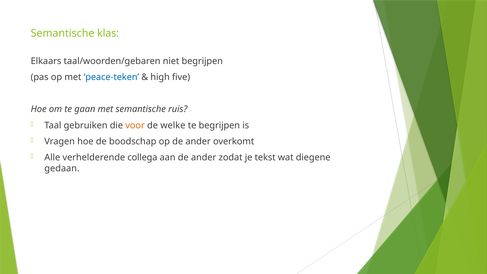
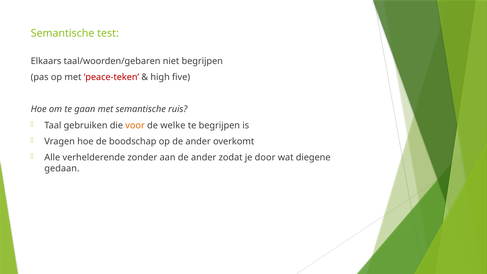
klas: klas -> test
peace-teken colour: blue -> red
collega: collega -> zonder
tekst: tekst -> door
